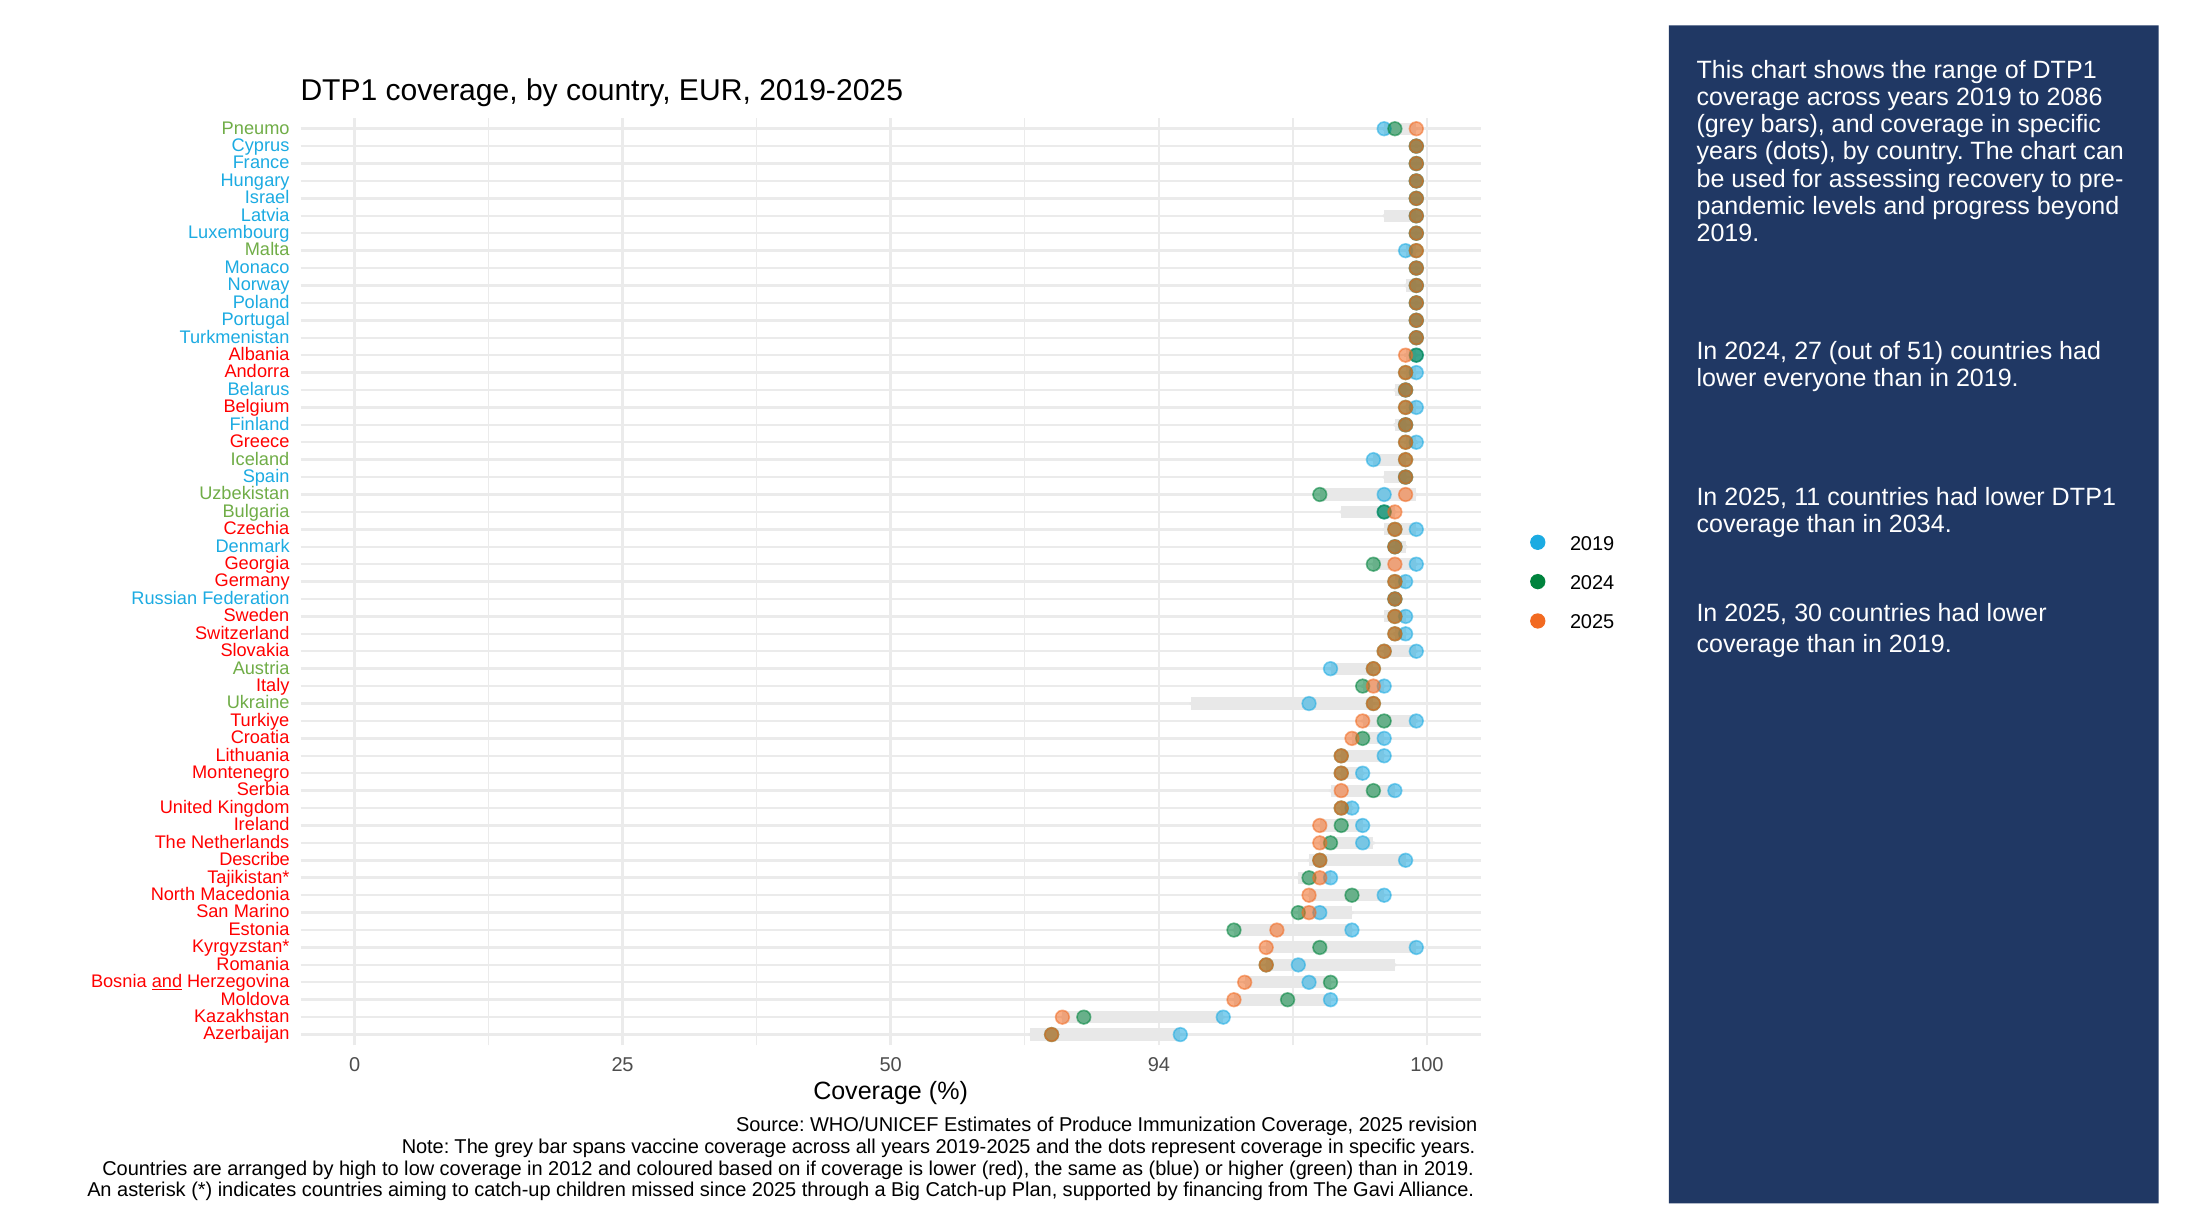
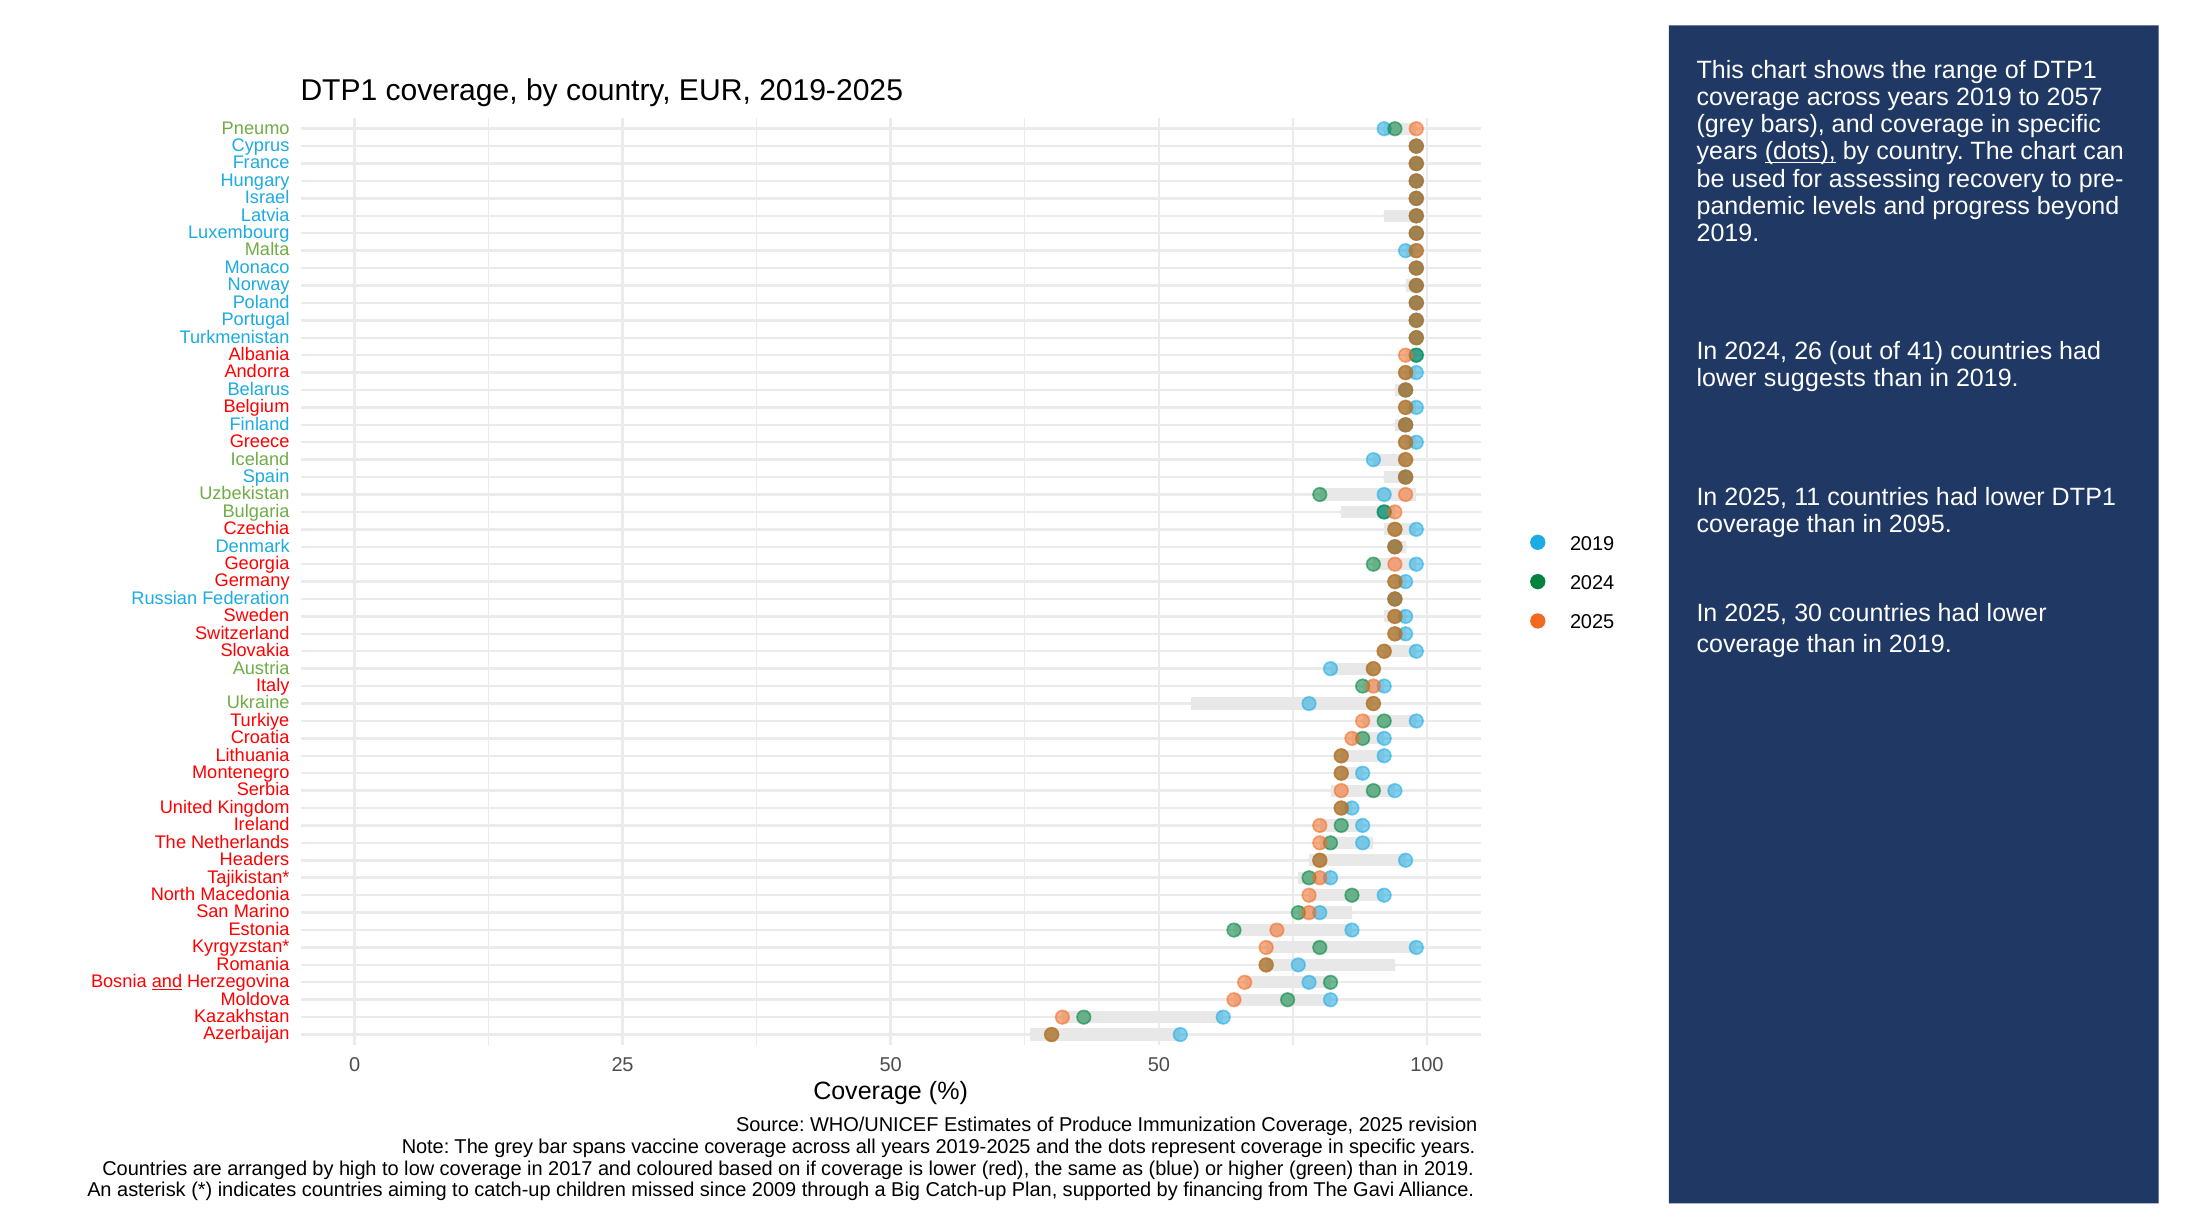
2086: 2086 -> 2057
dots at (1800, 152) underline: none -> present
27: 27 -> 26
51: 51 -> 41
everyone: everyone -> suggests
2034: 2034 -> 2095
Describe: Describe -> Headers
50 94: 94 -> 50
2012: 2012 -> 2017
since 2025: 2025 -> 2009
